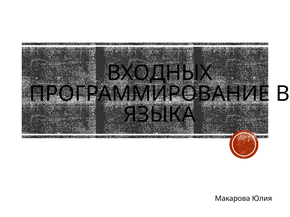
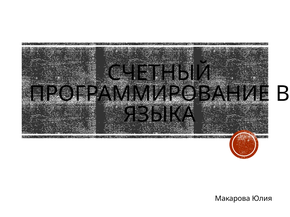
ВХОДНЫХ: ВХОДНЫХ -> СЧЕТНЫЙ
